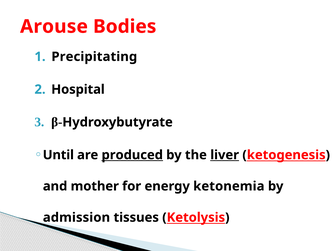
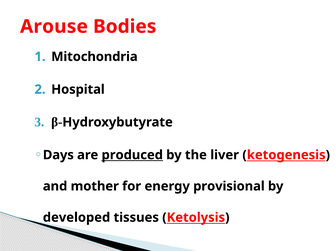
Precipitating: Precipitating -> Mitochondria
Until: Until -> Days
liver underline: present -> none
ketonemia: ketonemia -> provisional
admission: admission -> developed
